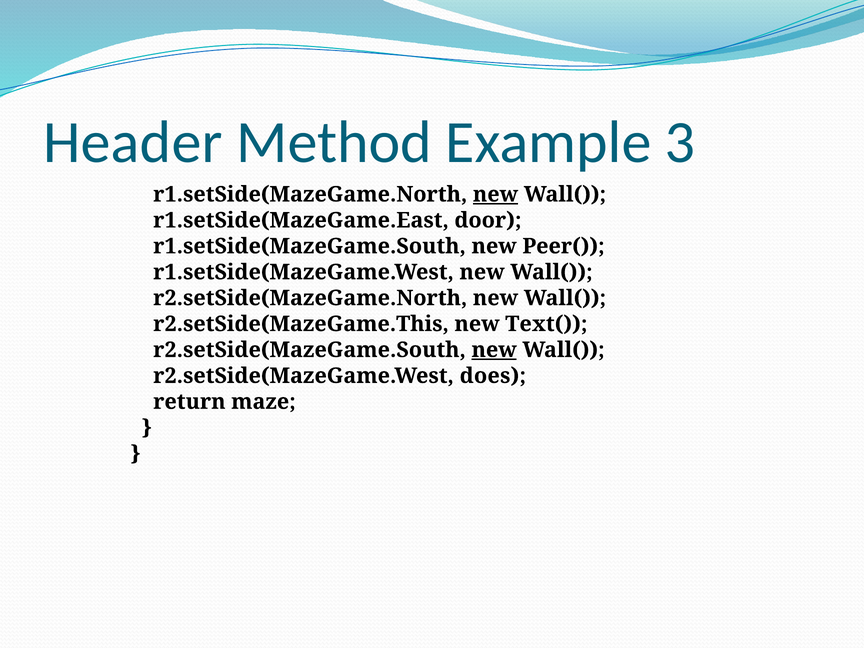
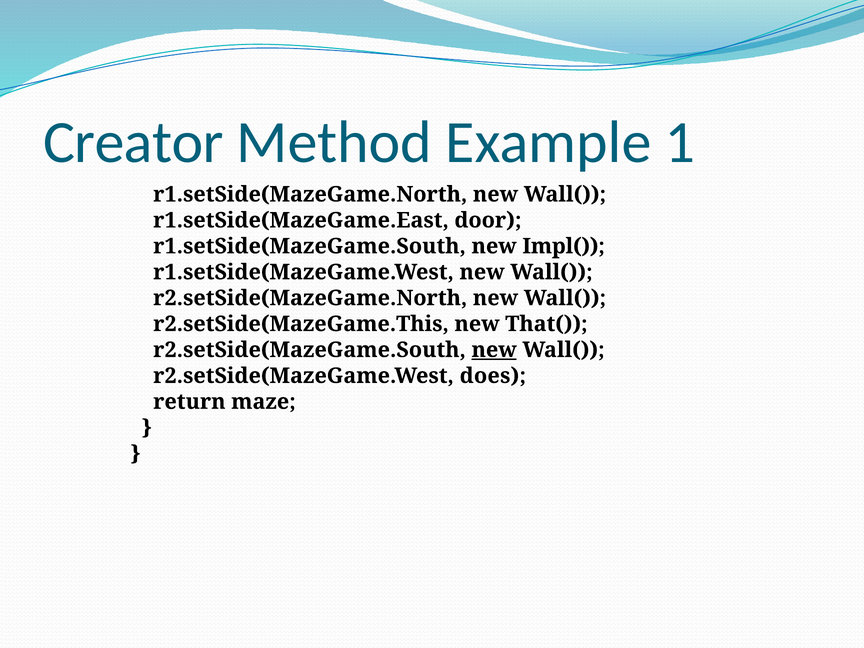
Header: Header -> Creator
3: 3 -> 1
new at (496, 194) underline: present -> none
Peer(: Peer( -> Impl(
Text(: Text( -> That(
